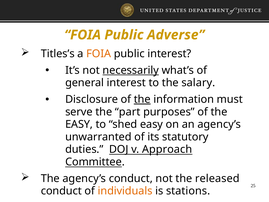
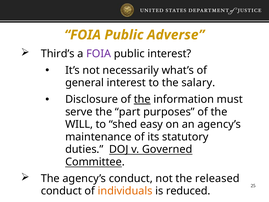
Titles’s: Titles’s -> Third’s
FOIA at (99, 54) colour: orange -> purple
necessarily underline: present -> none
EASY at (79, 124): EASY -> WILL
unwarranted: unwarranted -> maintenance
Approach: Approach -> Governed
stations: stations -> reduced
